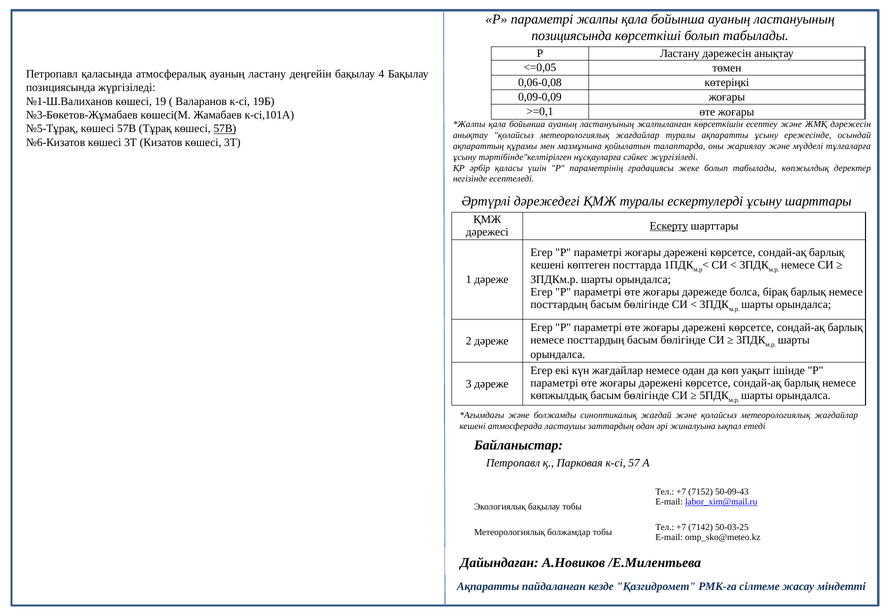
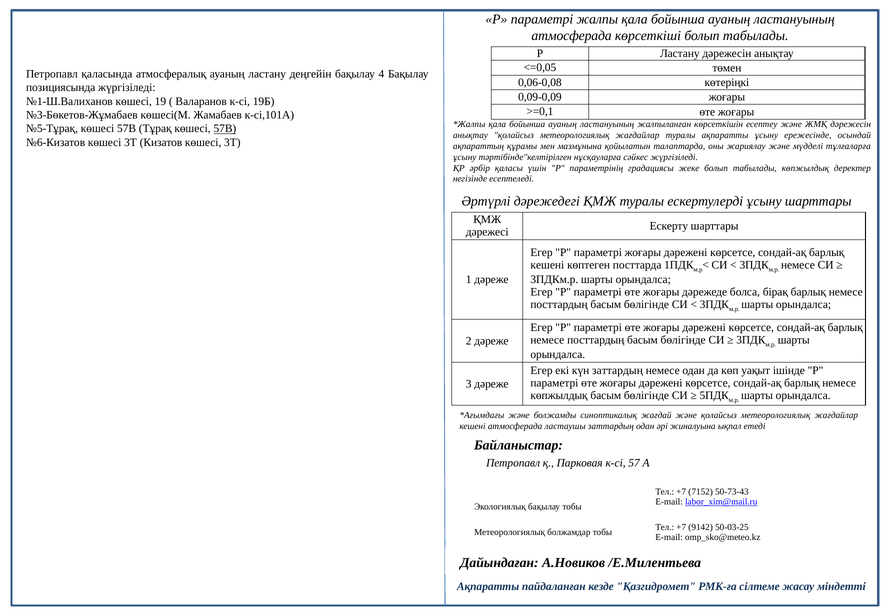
позициясында at (572, 36): позициясында -> атмосферада
Ескерту underline: present -> none
күн жағдайлар: жағдайлар -> заттардың
50-09-43: 50-09-43 -> 50-73-43
7142: 7142 -> 9142
